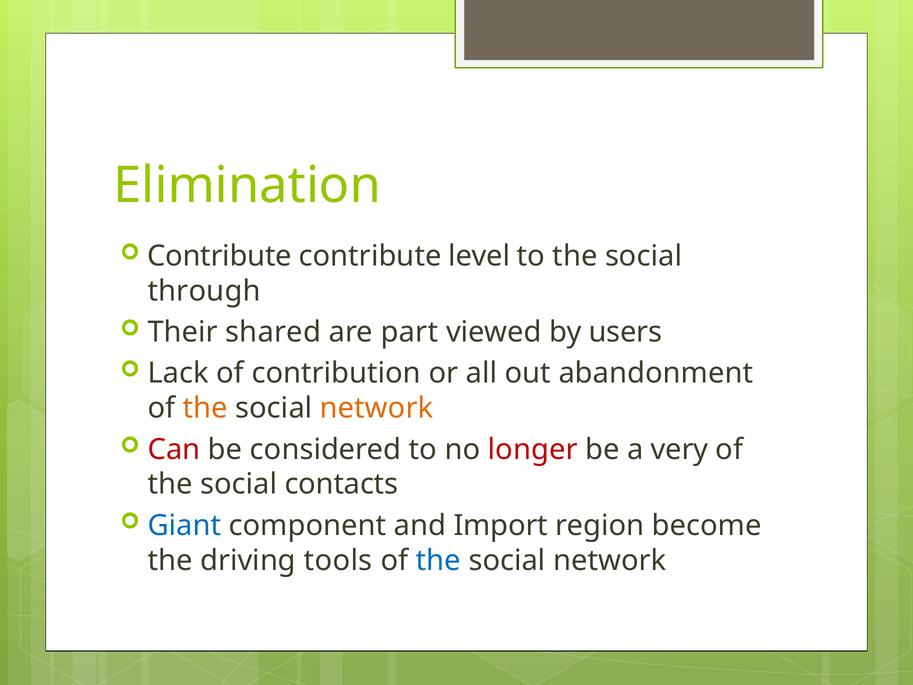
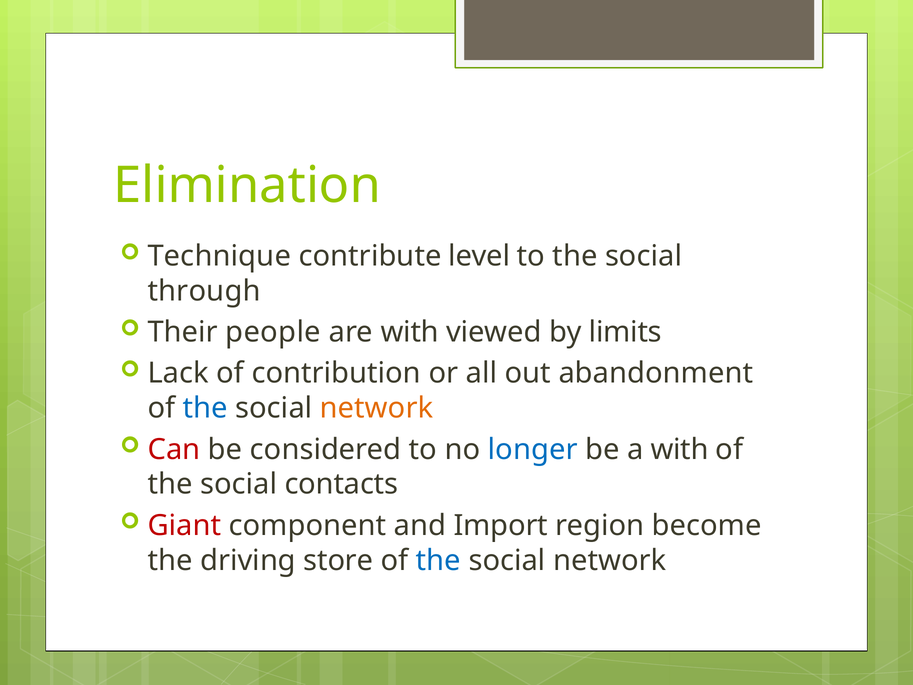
Contribute at (220, 256): Contribute -> Technique
shared: shared -> people
are part: part -> with
users: users -> limits
the at (205, 408) colour: orange -> blue
longer colour: red -> blue
a very: very -> with
Giant colour: blue -> red
tools: tools -> store
